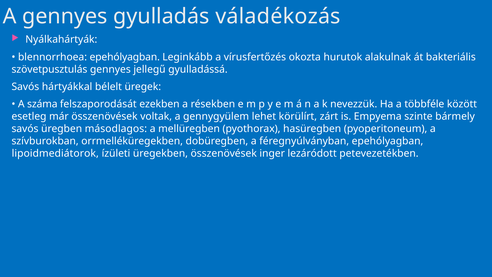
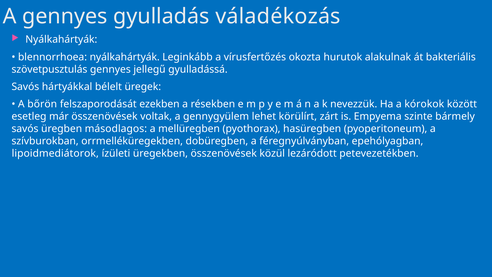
blennorrhoea epehólyagban: epehólyagban -> nyálkahártyák
száma: száma -> bőrön
többféle: többféle -> kórokok
inger: inger -> közül
